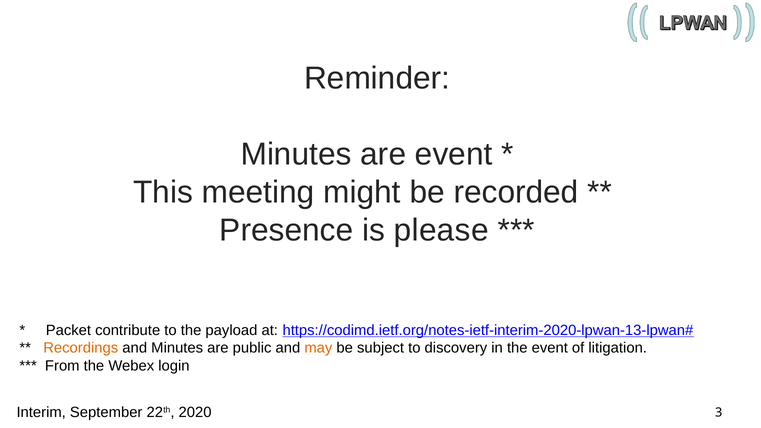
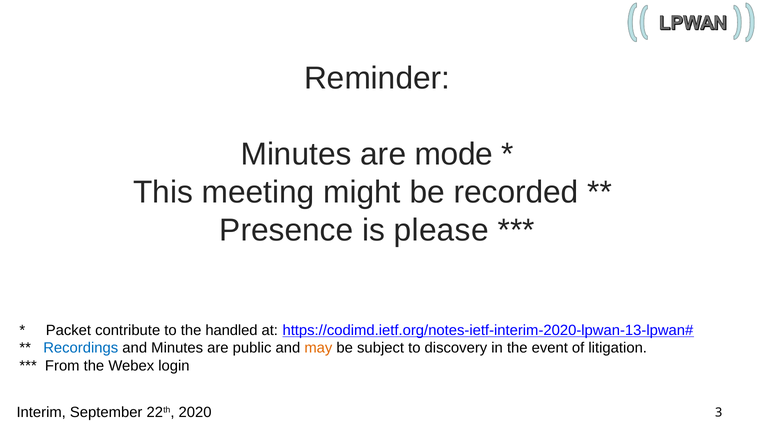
are event: event -> mode
payload: payload -> handled
Recordings colour: orange -> blue
